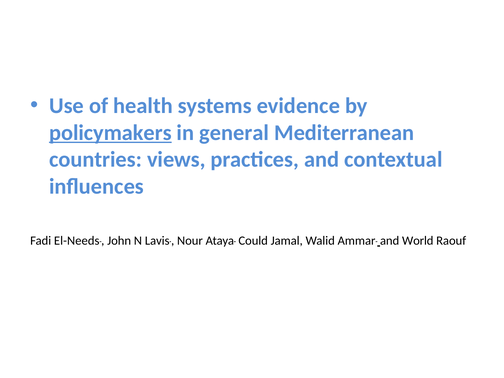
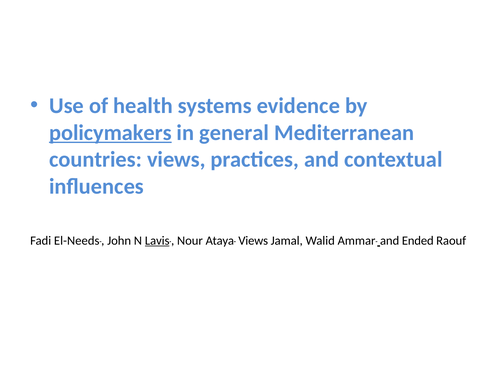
Lavis underline: none -> present
Ataya Could: Could -> Views
World: World -> Ended
